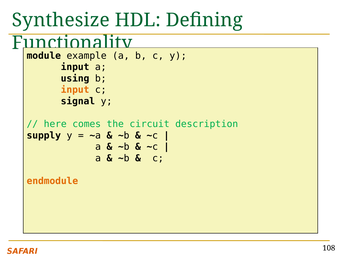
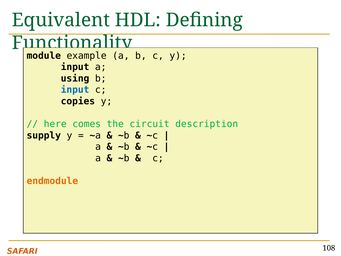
Synthesize: Synthesize -> Equivalent
input at (75, 90) colour: orange -> blue
signal: signal -> copies
